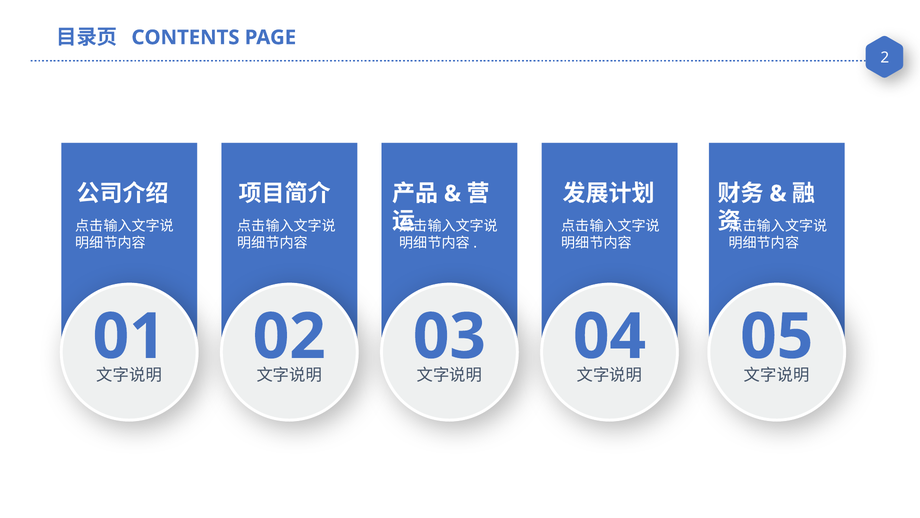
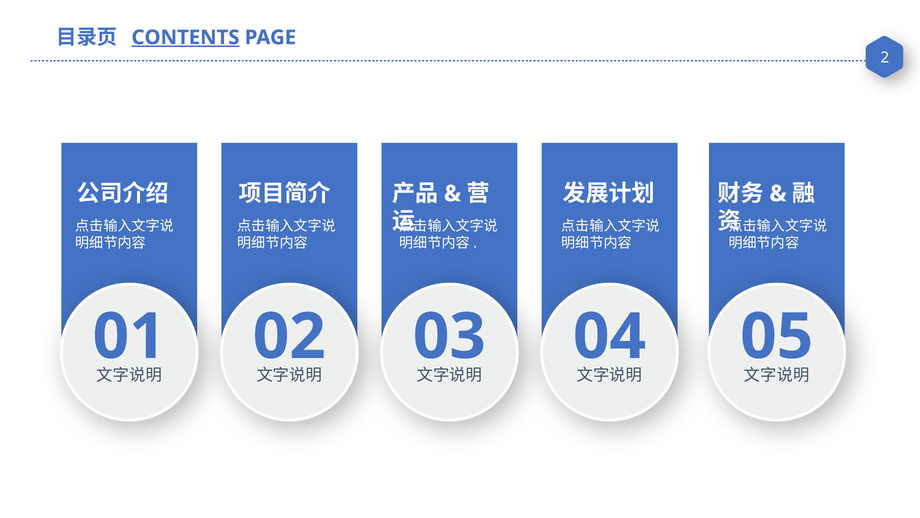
CONTENTS underline: none -> present
